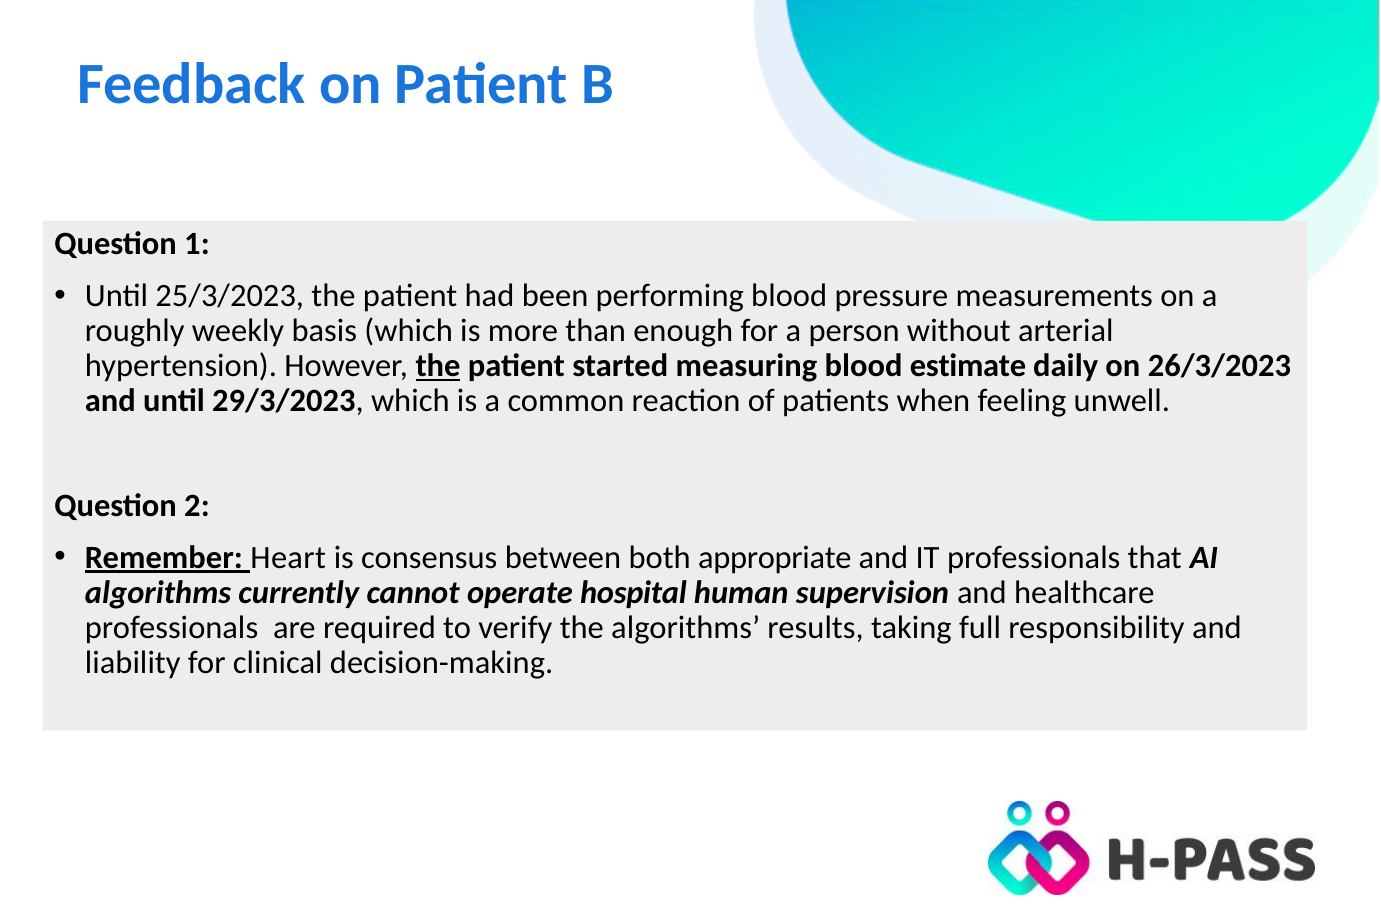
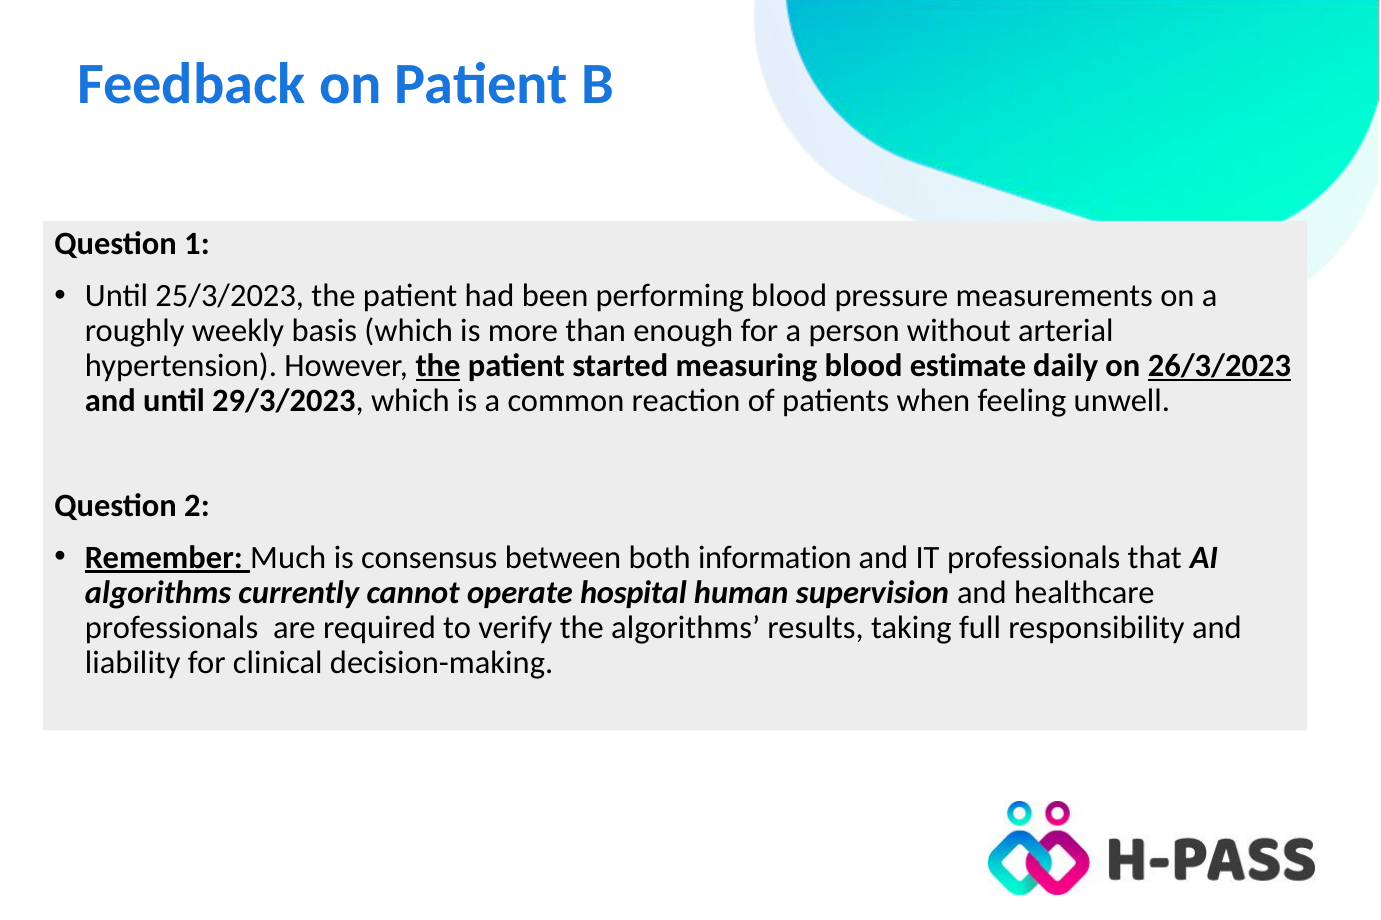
26/3/2023 underline: none -> present
Heart: Heart -> Much
appropriate: appropriate -> information
